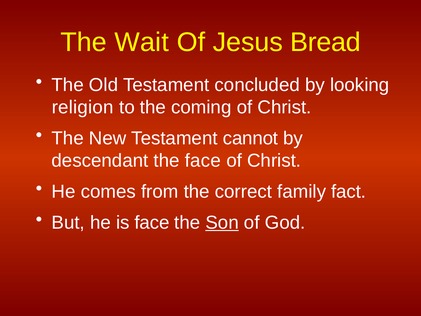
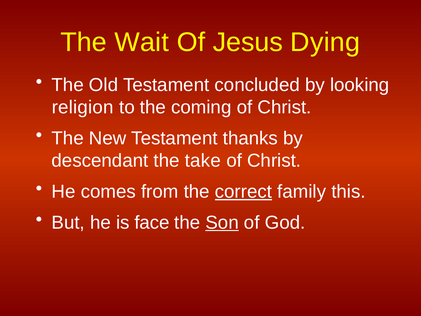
Bread: Bread -> Dying
cannot: cannot -> thanks
the face: face -> take
correct underline: none -> present
fact: fact -> this
